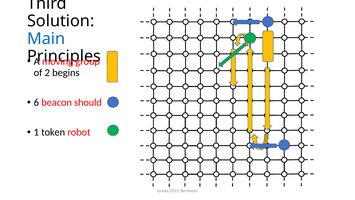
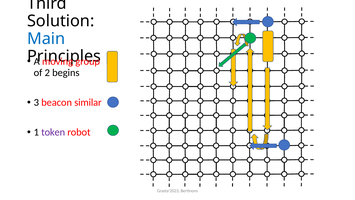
6: 6 -> 3
should: should -> similar
token colour: black -> purple
